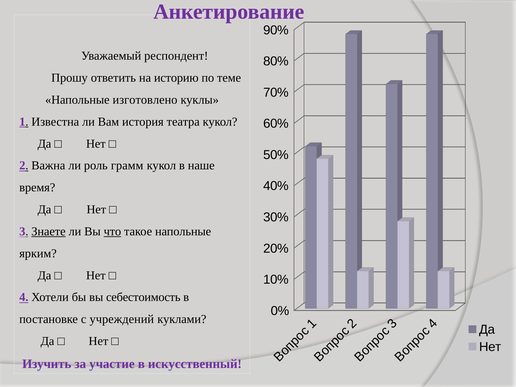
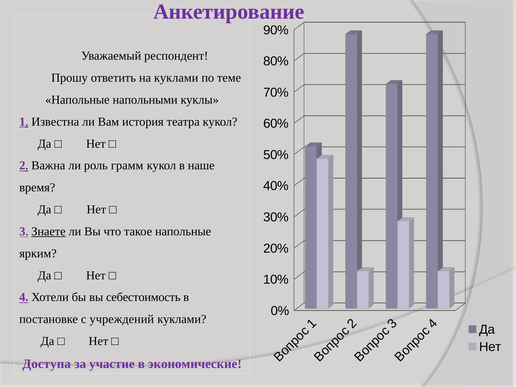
на историю: историю -> куклами
изготовлено: изготовлено -> напольными
что underline: present -> none
Изучить: Изучить -> Доступа
искусственный: искусственный -> экономические
